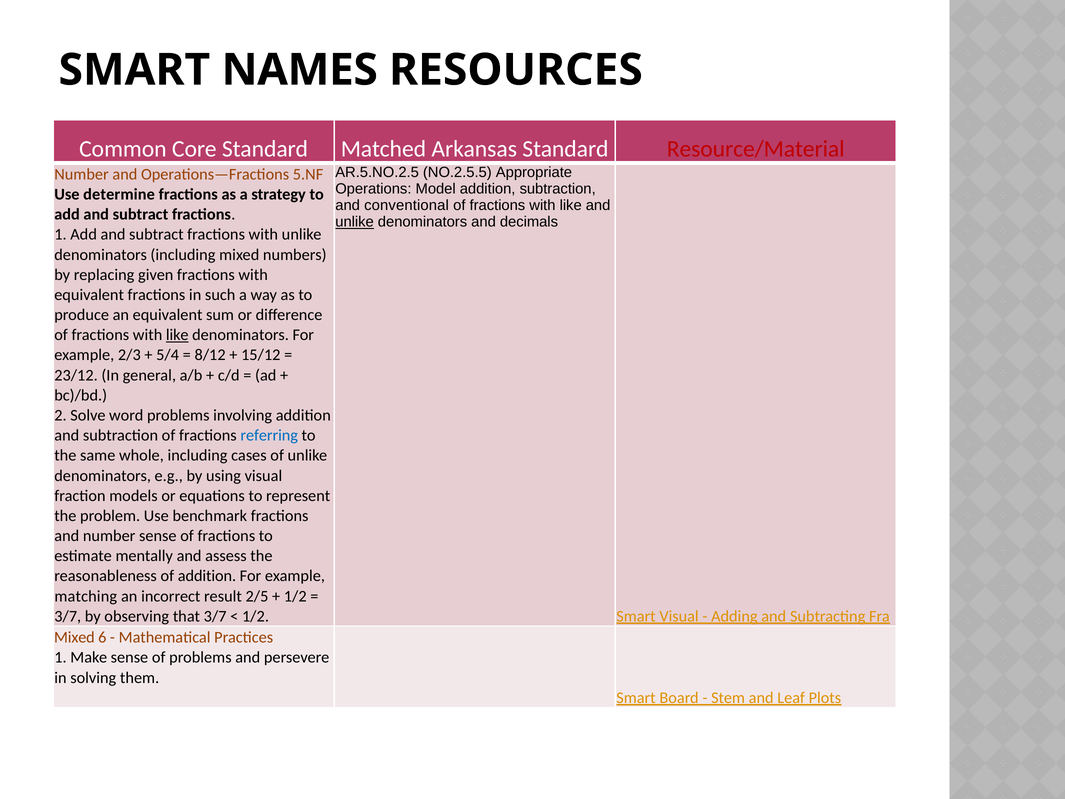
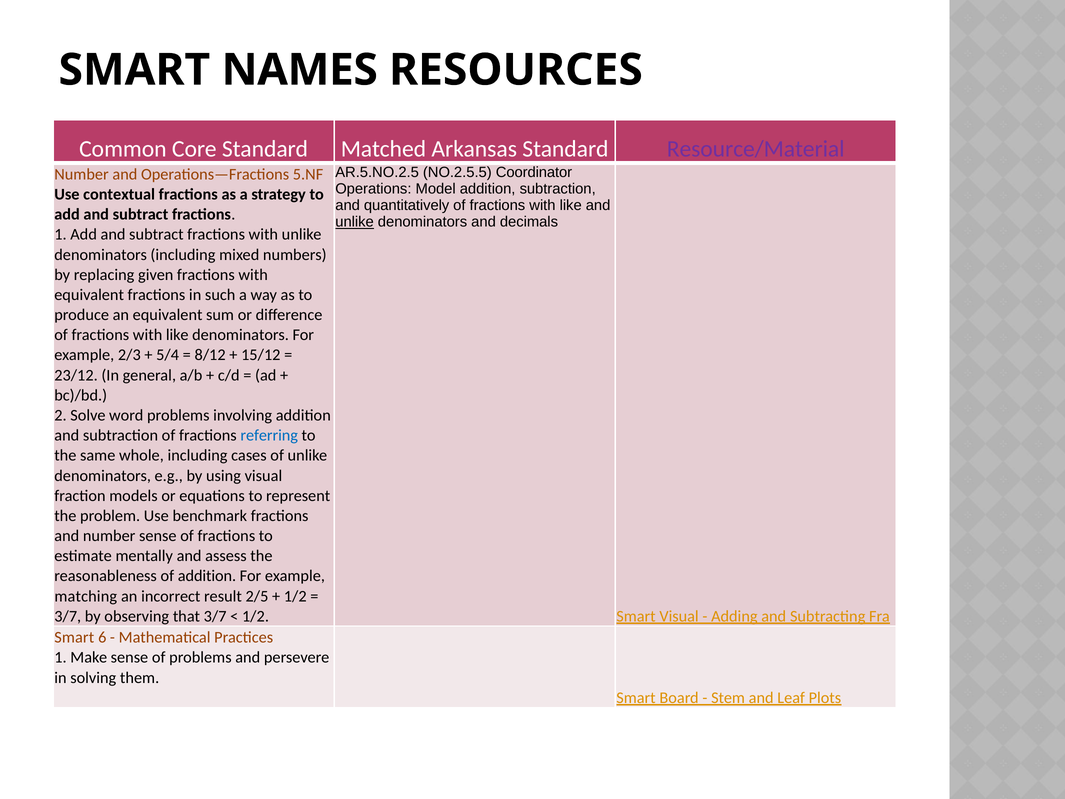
Resource/Material colour: red -> purple
Appropriate: Appropriate -> Coordinator
determine: determine -> contextual
conventional: conventional -> quantitatively
like at (177, 335) underline: present -> none
Mixed at (74, 637): Mixed -> Smart
